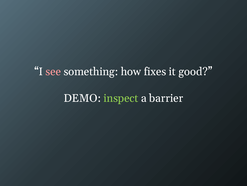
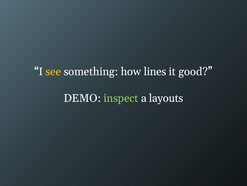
see colour: pink -> yellow
fixes: fixes -> lines
barrier: barrier -> layouts
